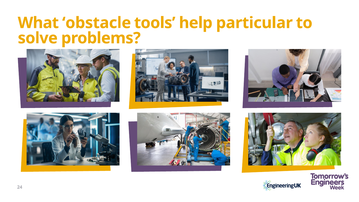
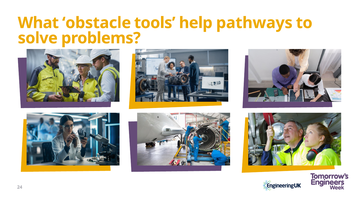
particular: particular -> pathways
